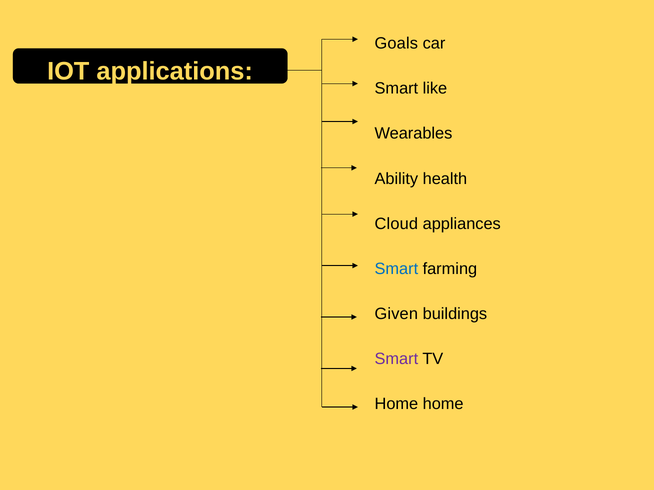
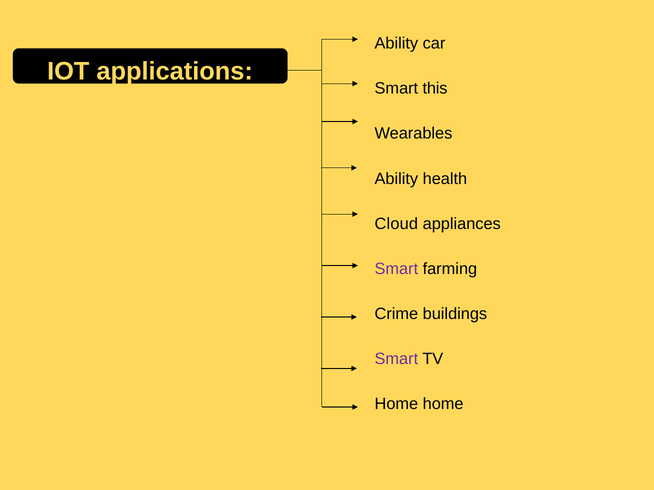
Goals at (396, 43): Goals -> Ability
like: like -> this
Smart at (396, 269) colour: blue -> purple
Given: Given -> Crime
